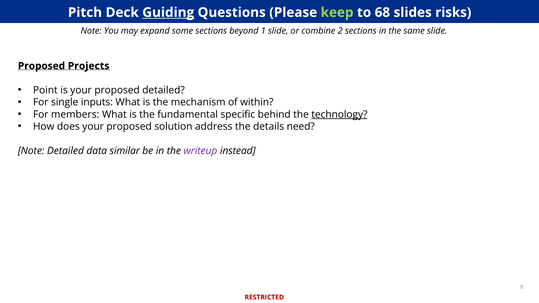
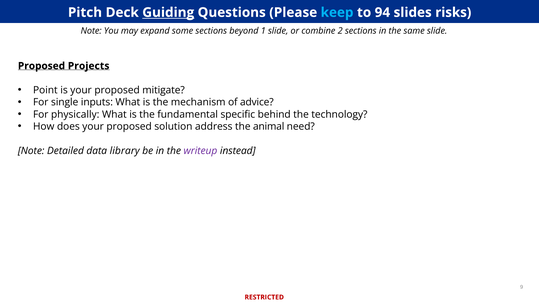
keep colour: light green -> light blue
68: 68 -> 94
proposed detailed: detailed -> mitigate
within: within -> advice
members: members -> physically
technology underline: present -> none
details: details -> animal
similar: similar -> library
